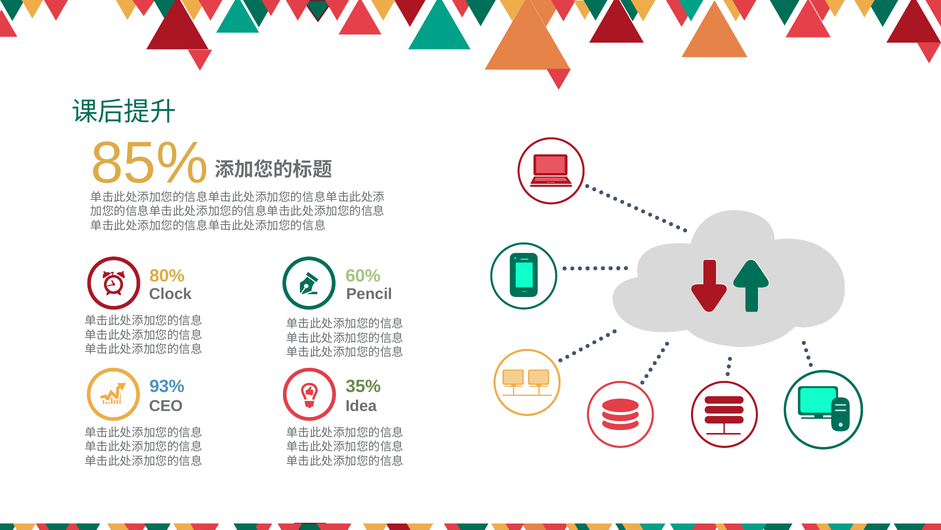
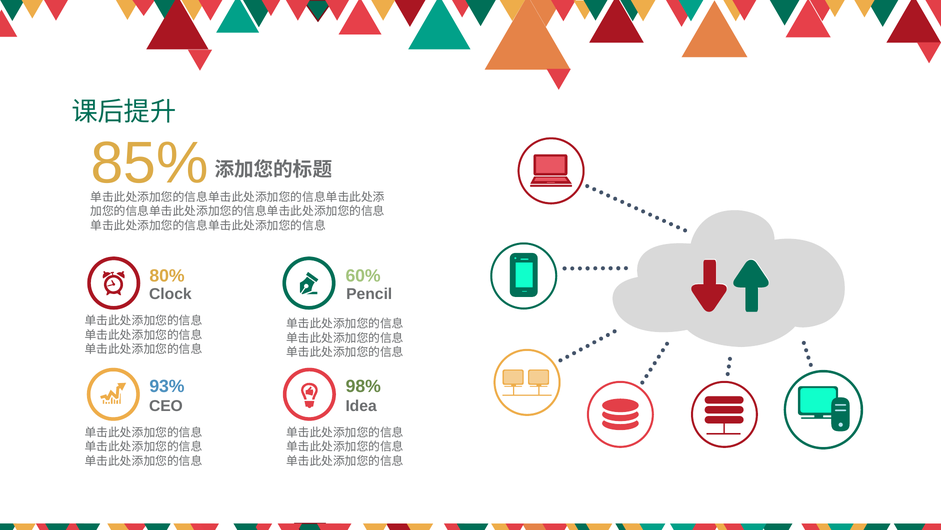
35%: 35% -> 98%
